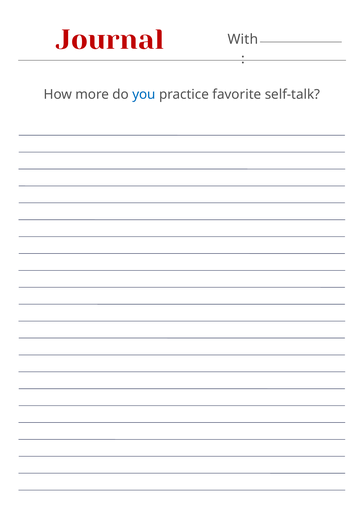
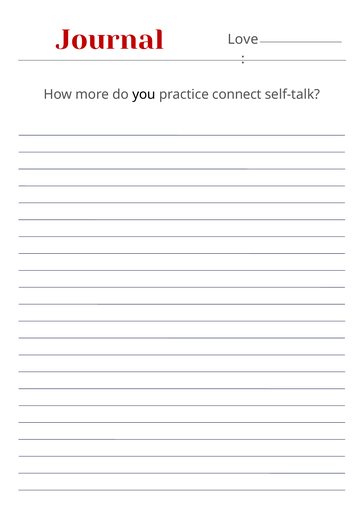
With: With -> Love
you colour: blue -> black
favorite: favorite -> connect
